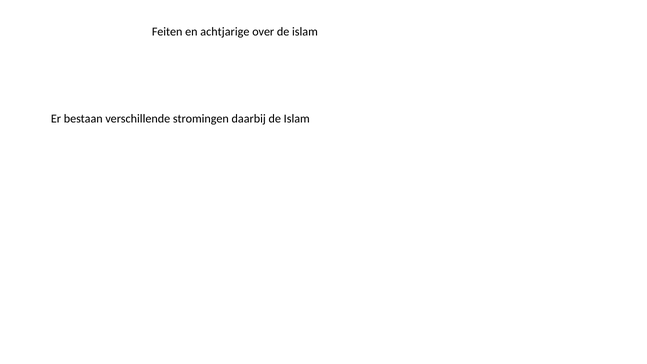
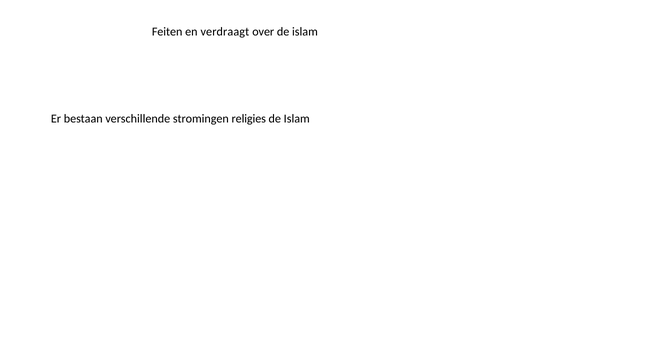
achtjarige: achtjarige -> verdraagt
daarbij: daarbij -> religies
